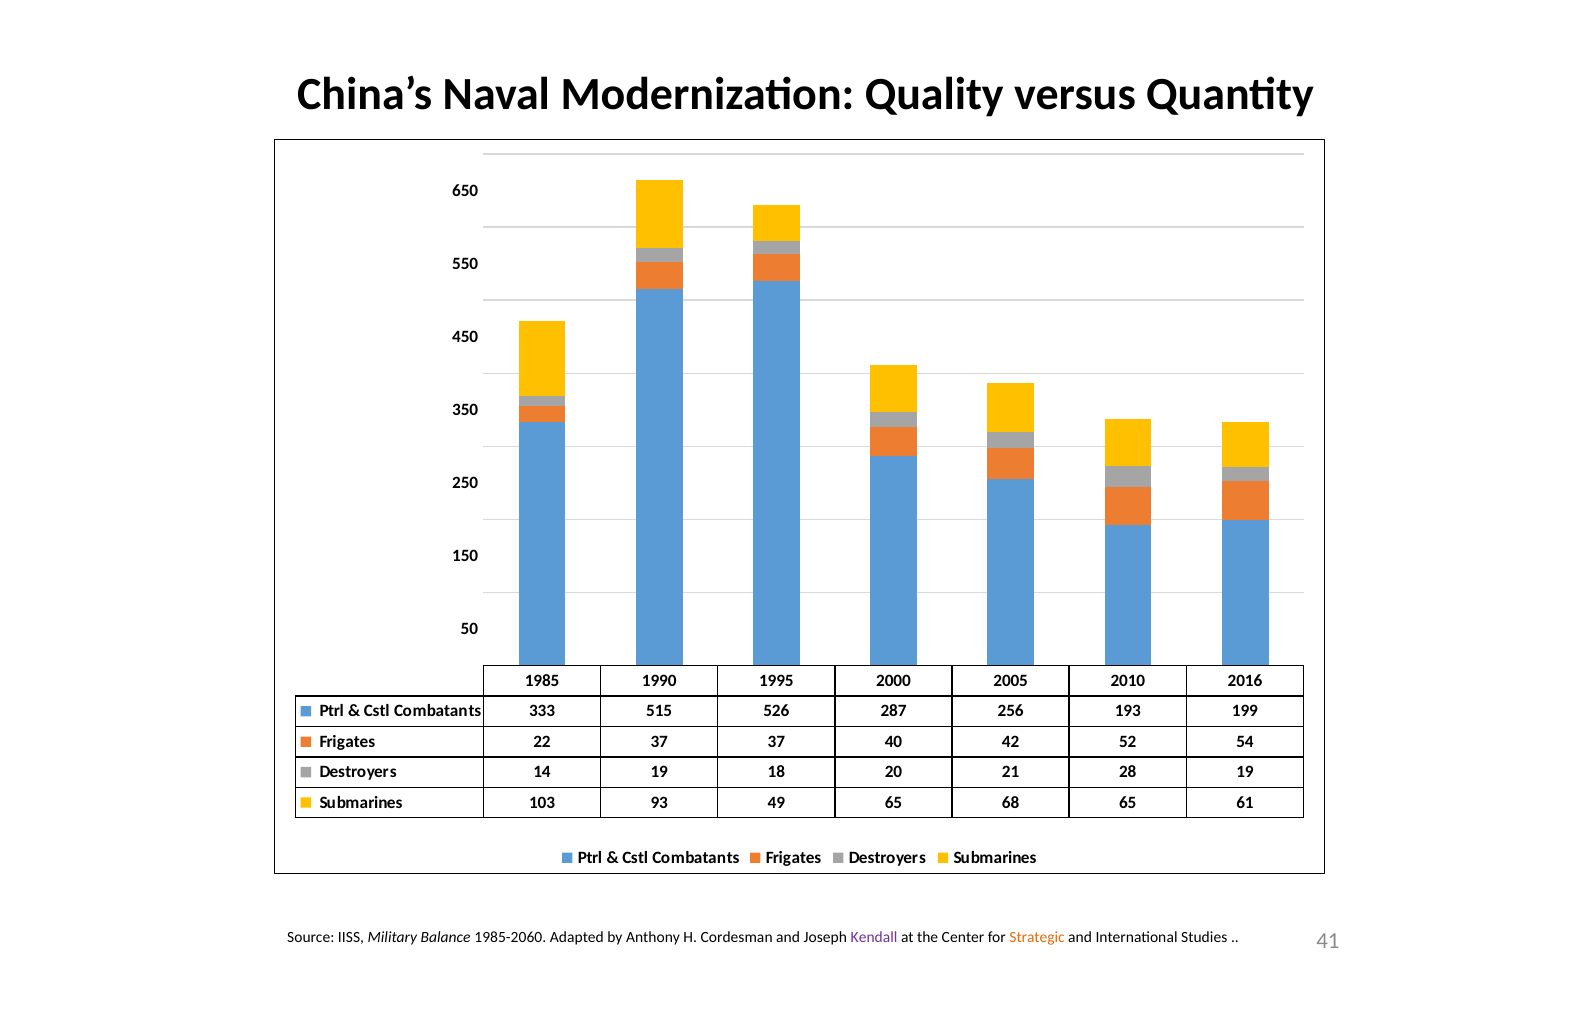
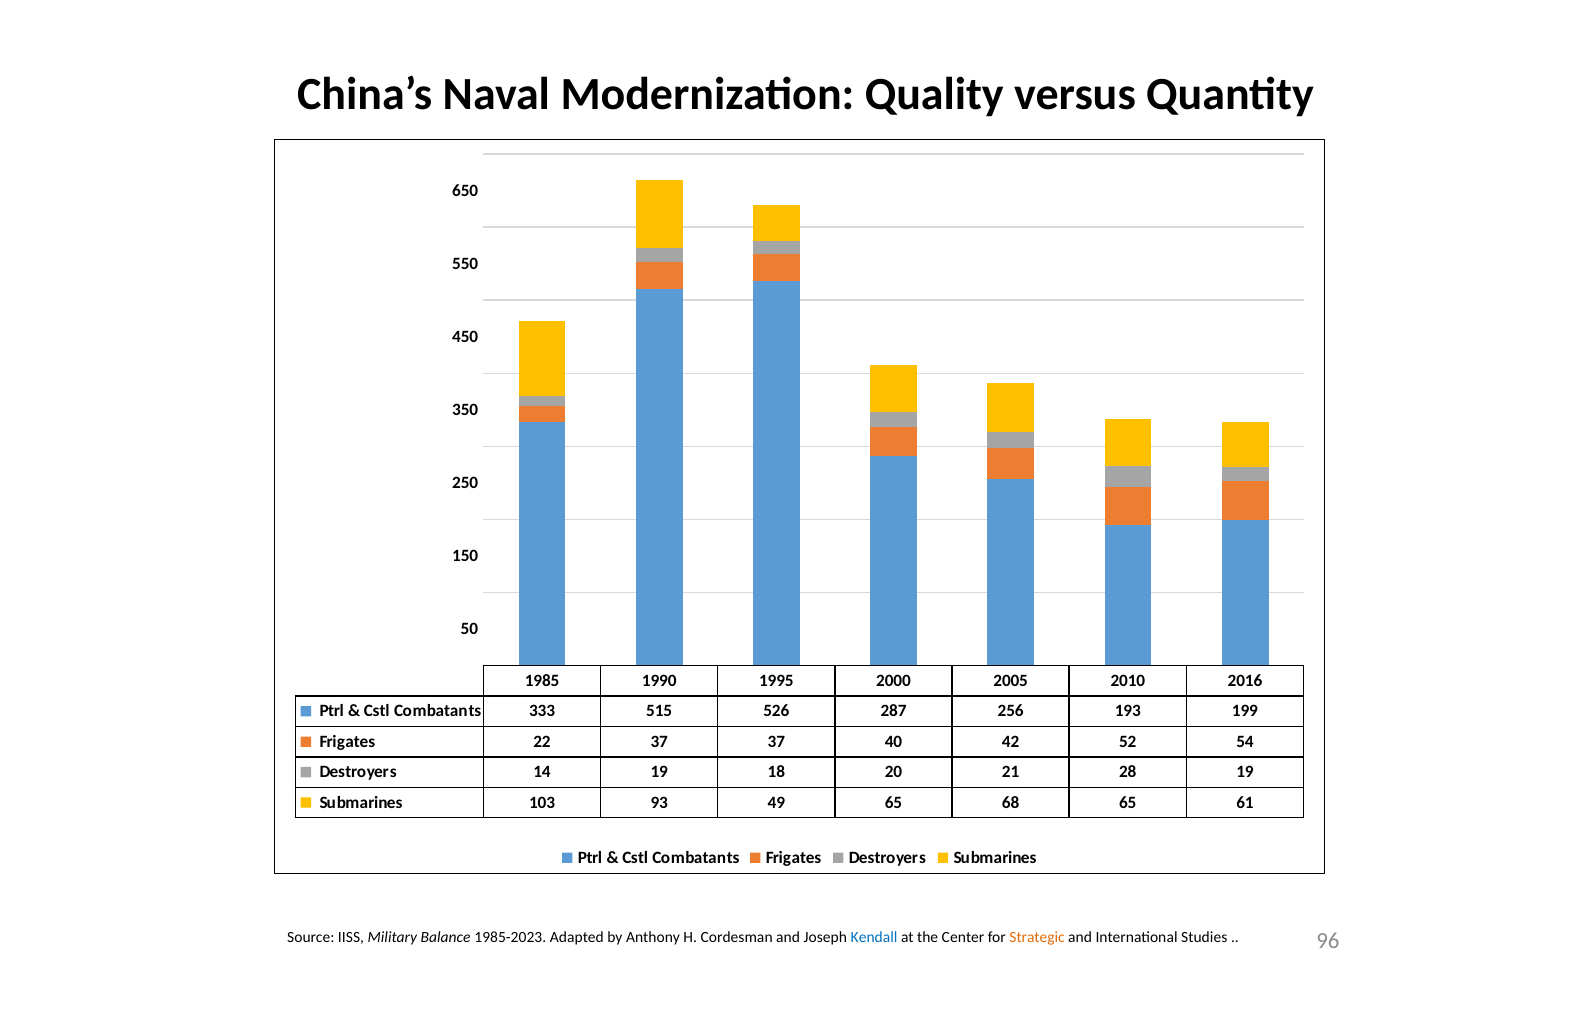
1985-2060: 1985-2060 -> 1985-2023
Kendall colour: purple -> blue
41: 41 -> 96
